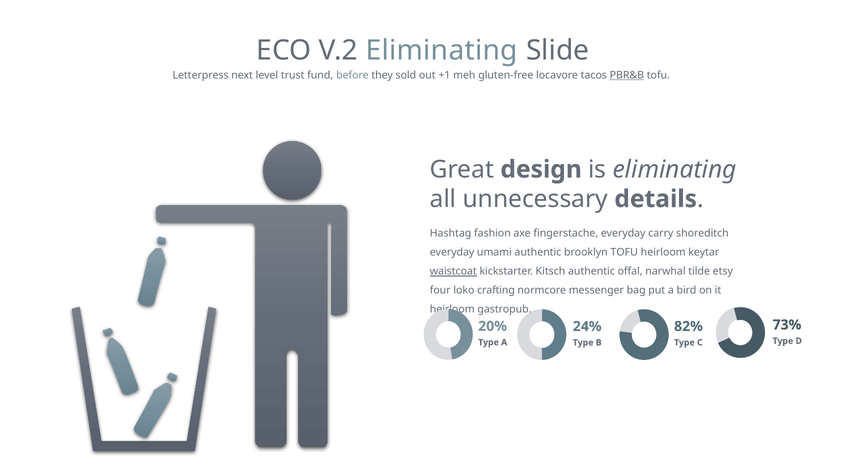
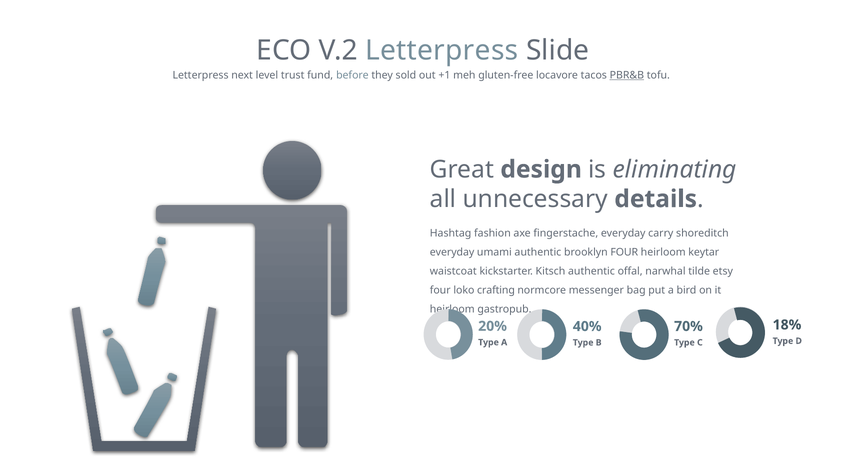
V.2 Eliminating: Eliminating -> Letterpress
brooklyn TOFU: TOFU -> FOUR
waistcoat underline: present -> none
73%: 73% -> 18%
24%: 24% -> 40%
82%: 82% -> 70%
